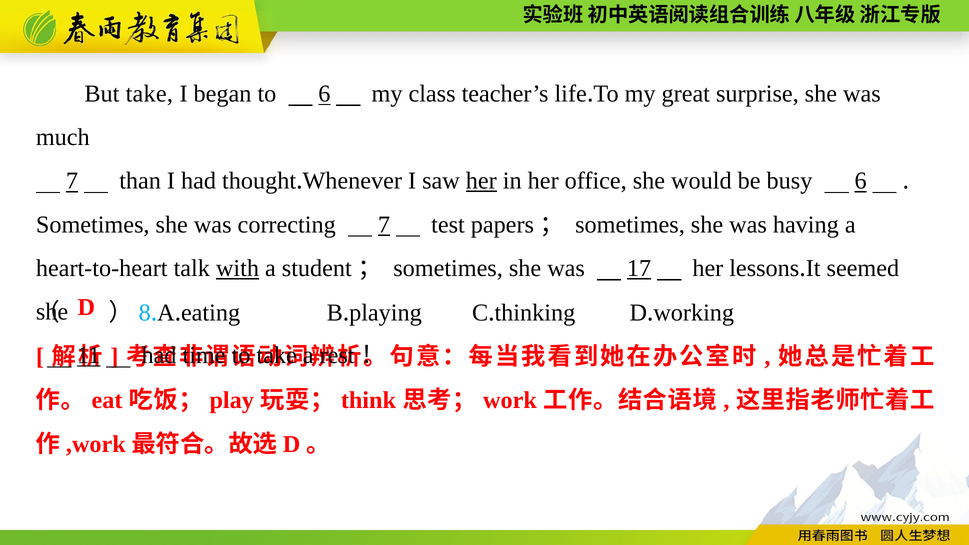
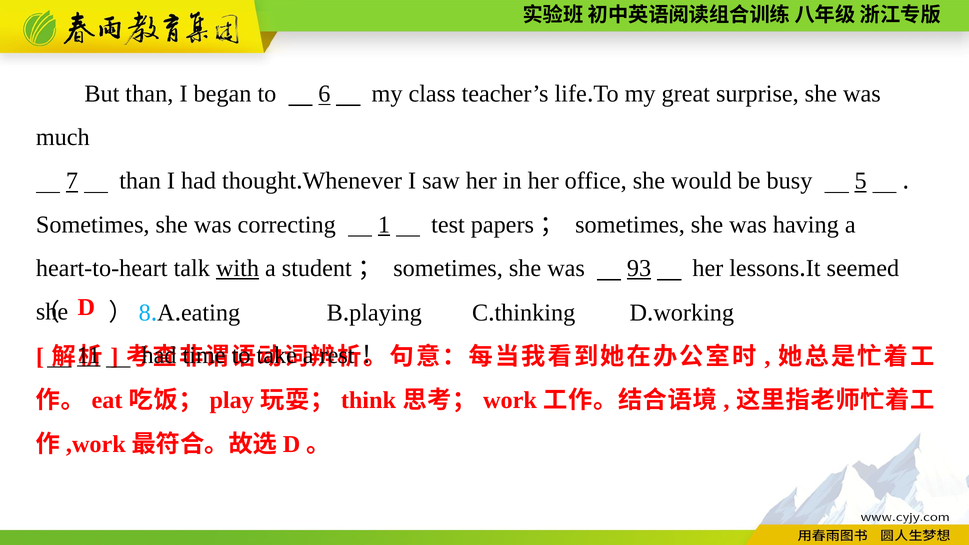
But take: take -> than
her at (481, 181) underline: present -> none
busy 6: 6 -> 5
correcting 7: 7 -> 1
17: 17 -> 93
